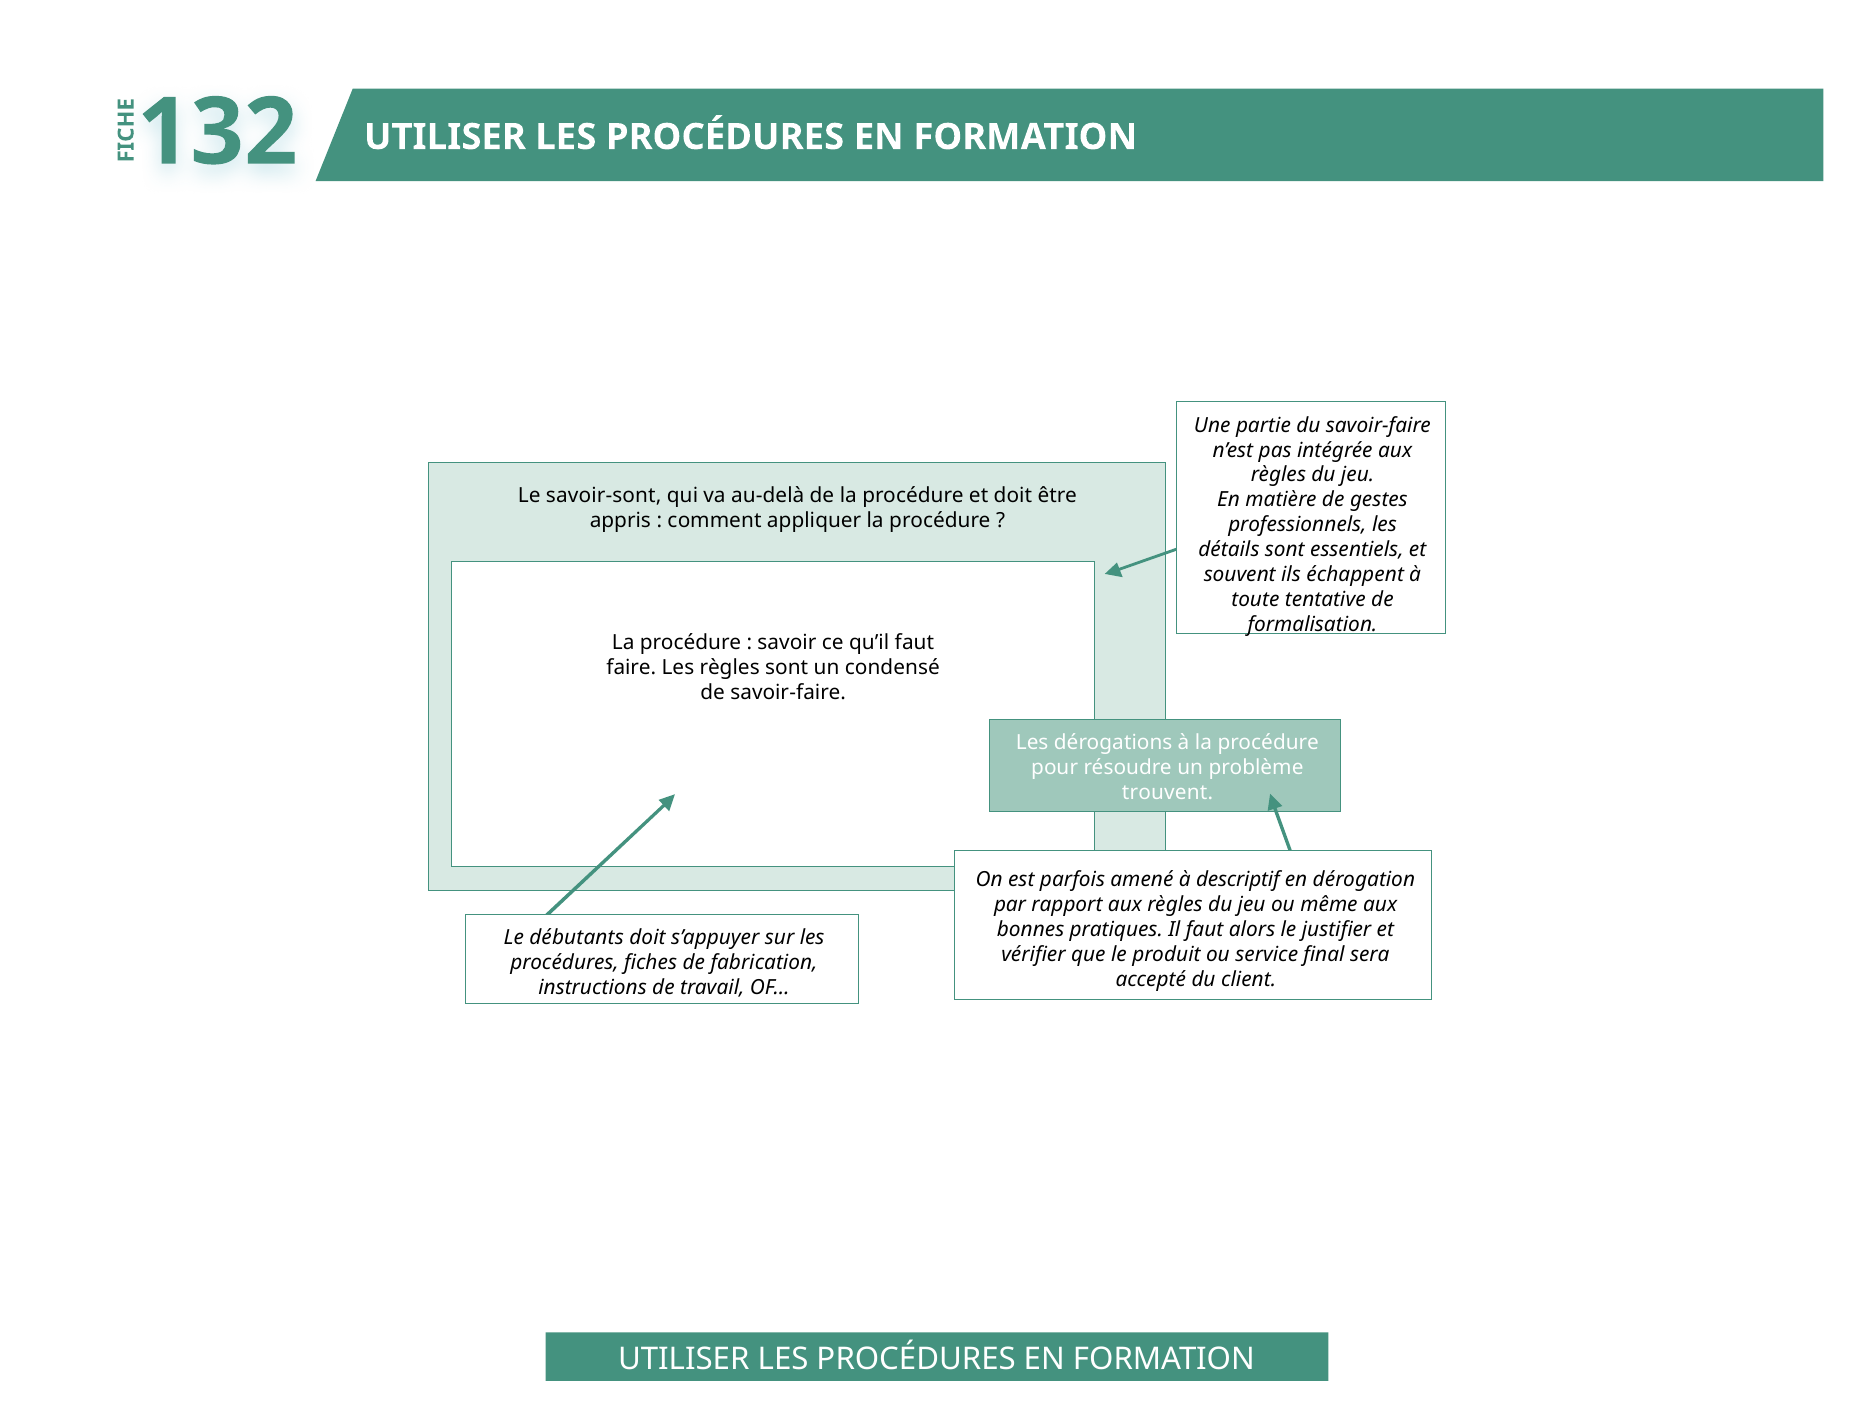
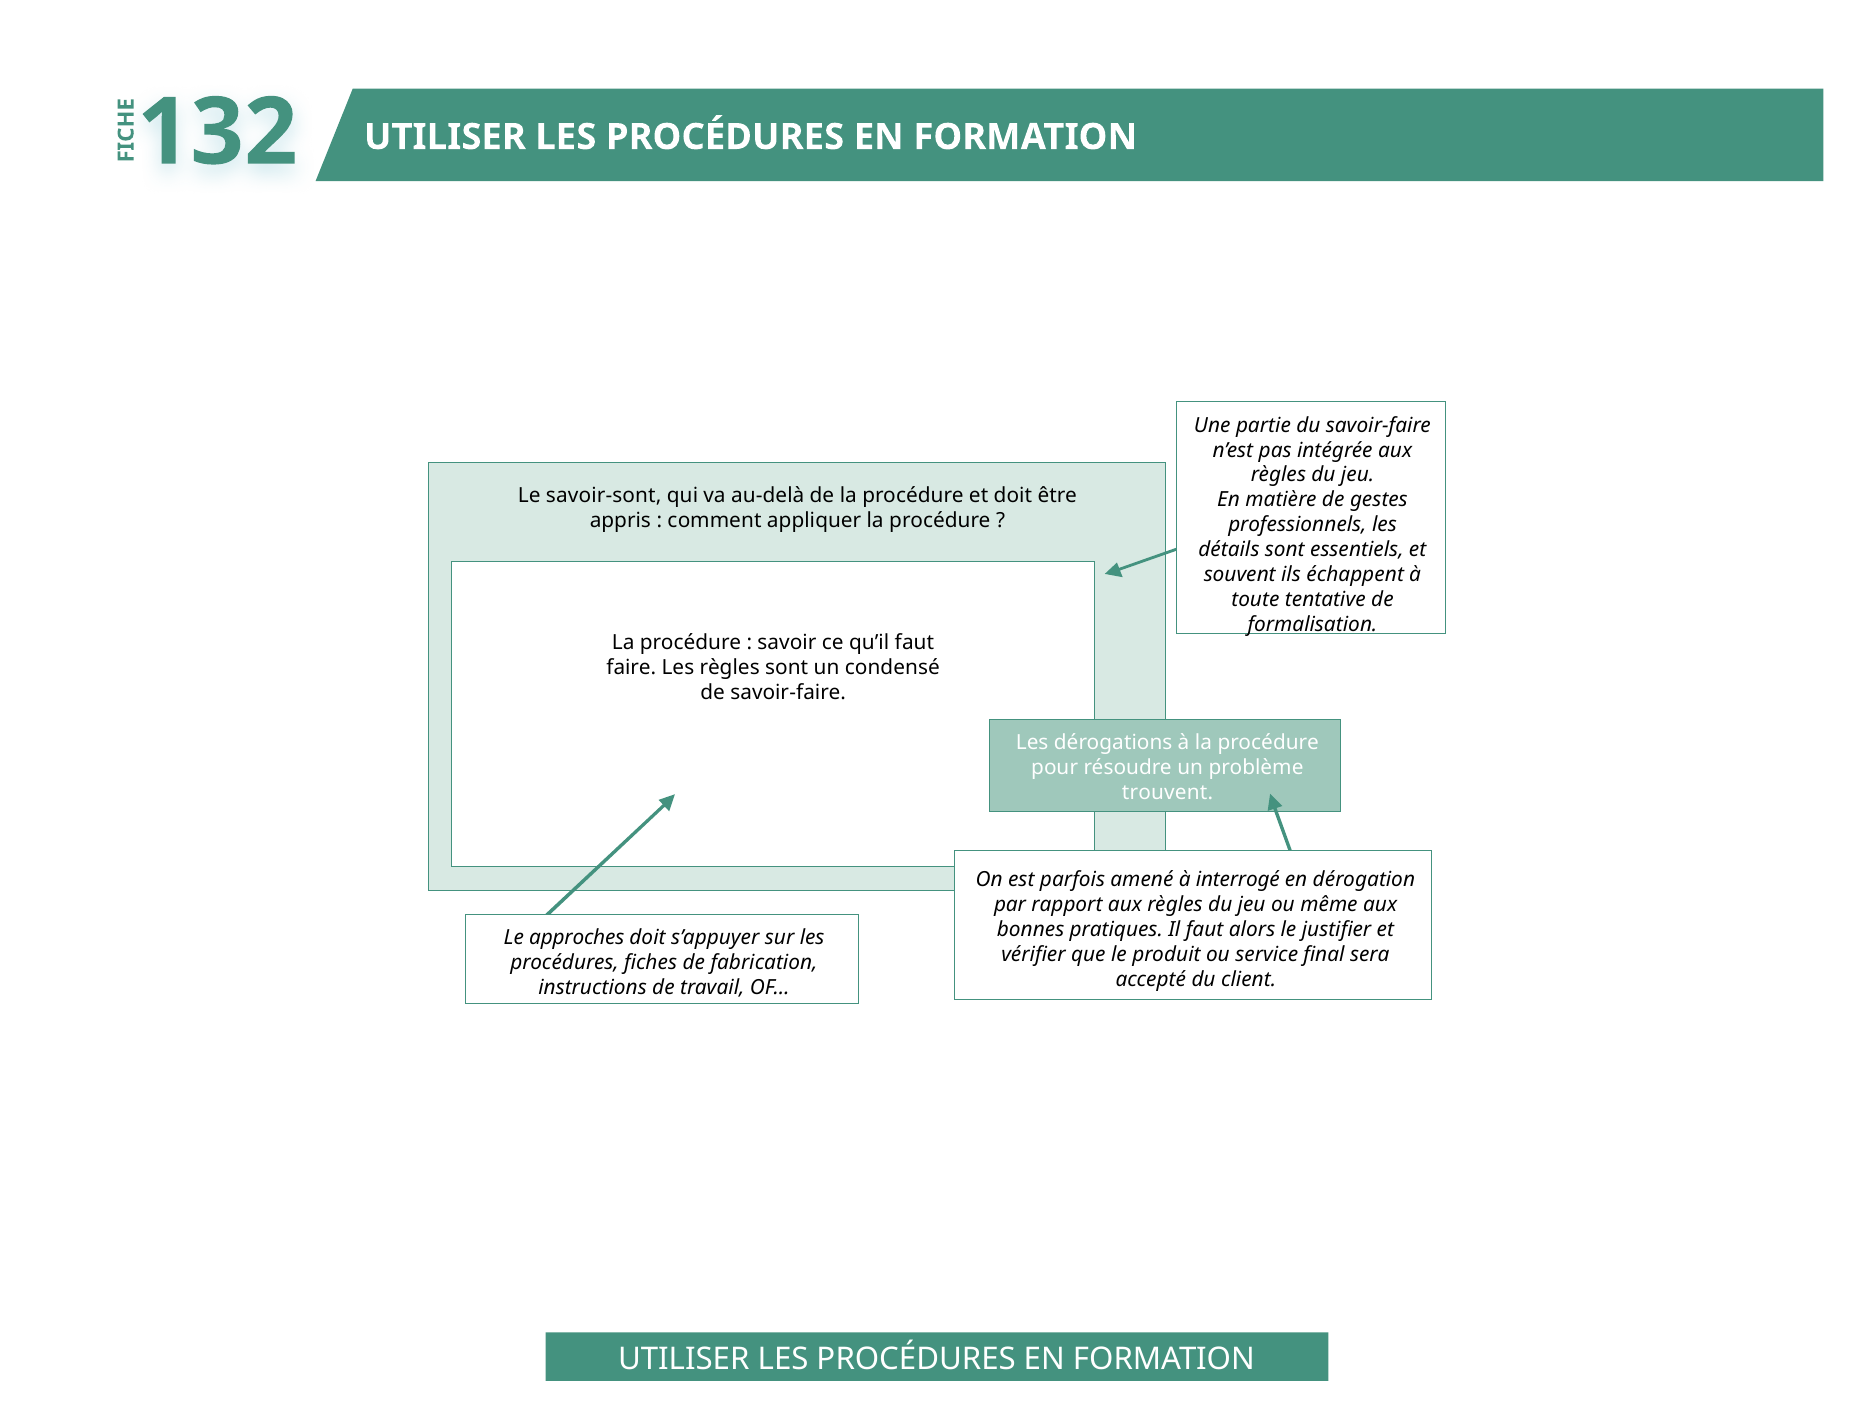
descriptif: descriptif -> interrogé
débutants: débutants -> approches
